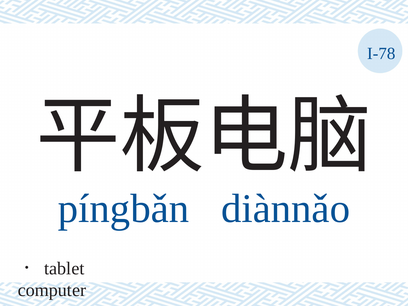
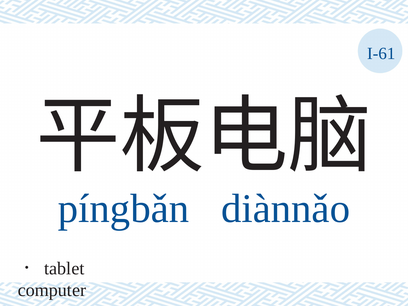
I-78: I-78 -> I-61
